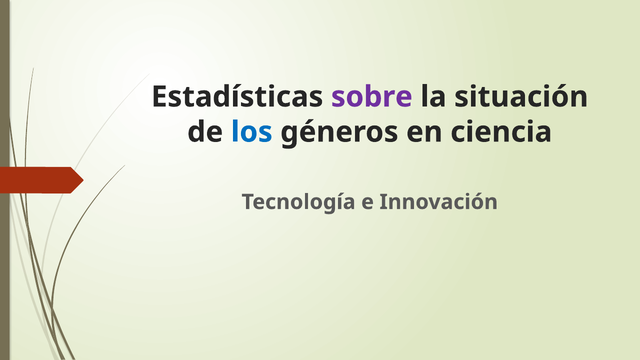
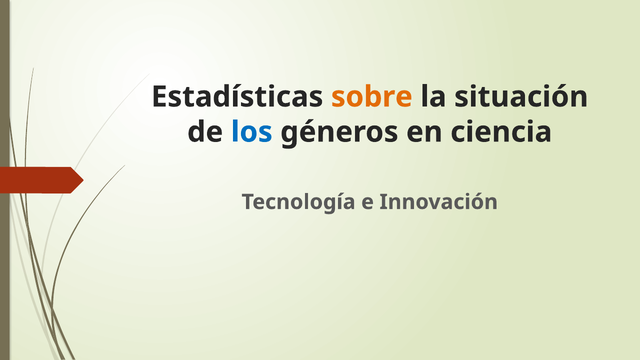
sobre colour: purple -> orange
